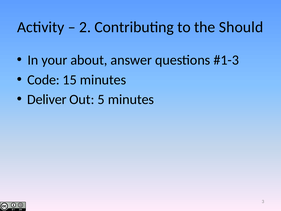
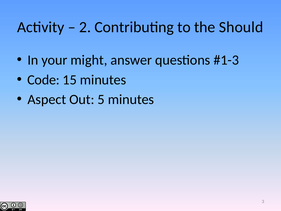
about: about -> might
Deliver: Deliver -> Aspect
